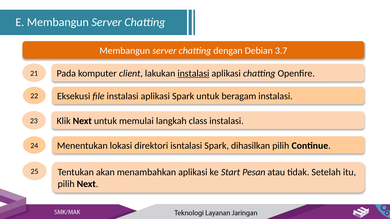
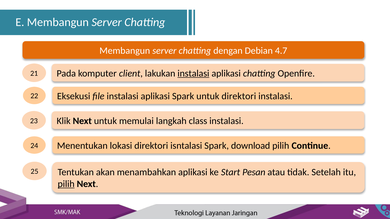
3.7: 3.7 -> 4.7
untuk beragam: beragam -> direktori
dihasilkan: dihasilkan -> download
pilih at (66, 184) underline: none -> present
